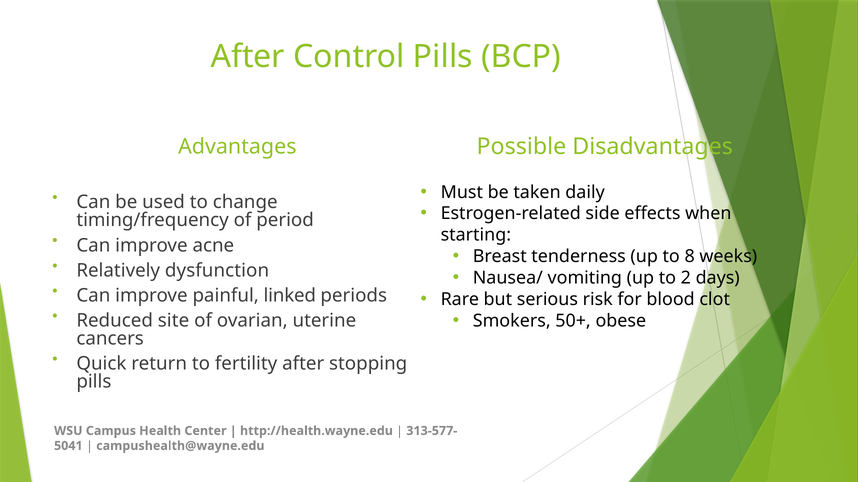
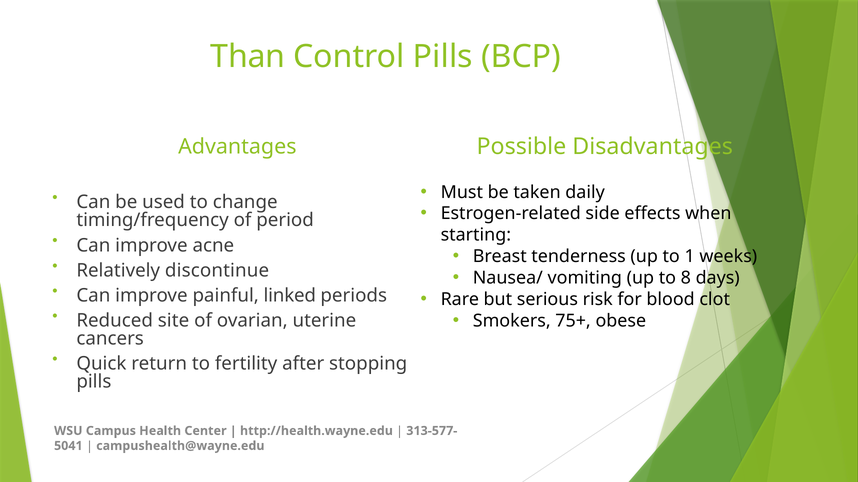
After at (248, 57): After -> Than
8: 8 -> 1
dysfunction: dysfunction -> discontinue
2: 2 -> 8
50+: 50+ -> 75+
